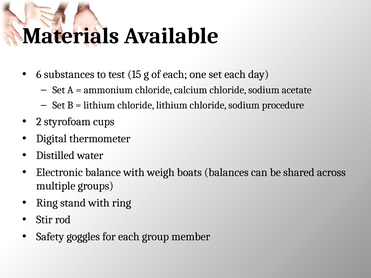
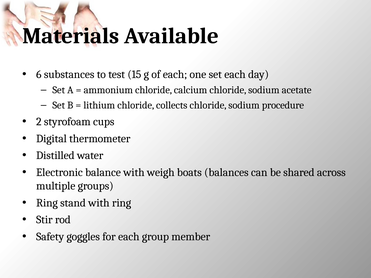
chloride lithium: lithium -> collects
